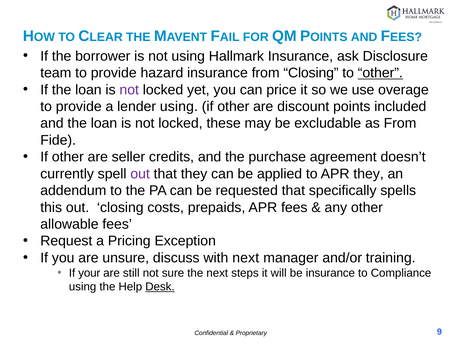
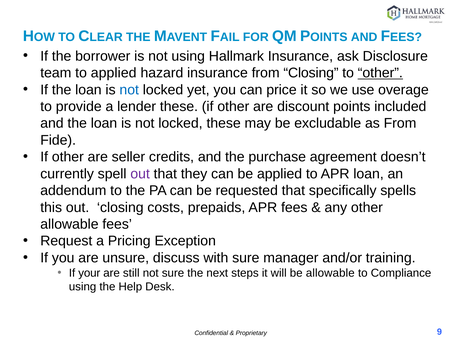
team to provide: provide -> applied
not at (129, 90) colour: purple -> blue
lender using: using -> these
APR they: they -> loan
with next: next -> sure
be insurance: insurance -> allowable
Desk underline: present -> none
